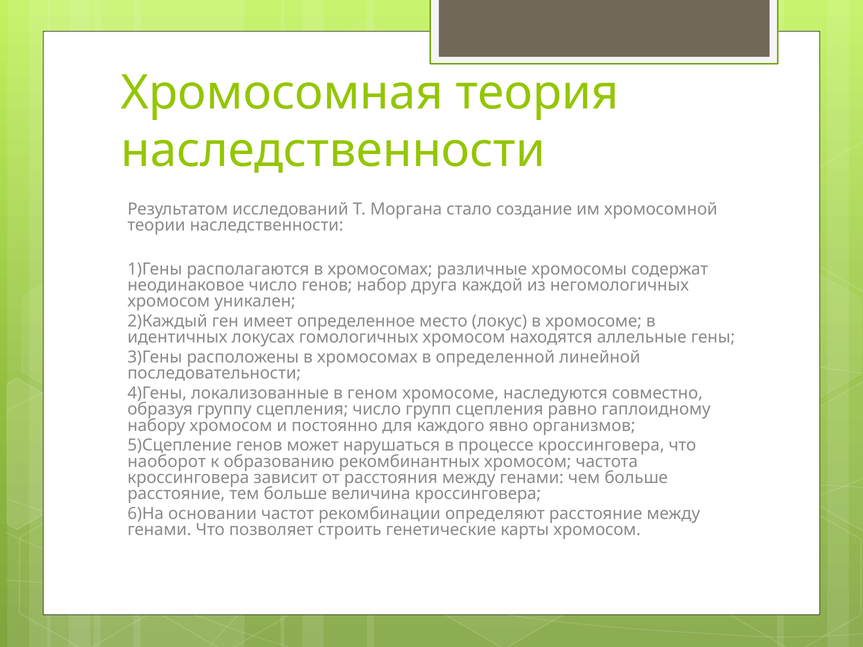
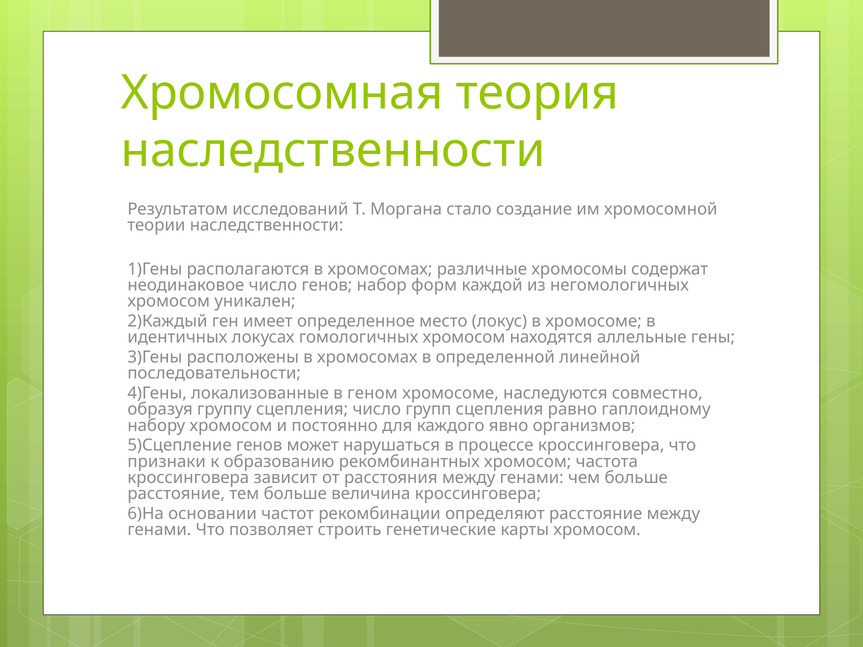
друга: друга -> форм
наоборот: наоборот -> признаки
